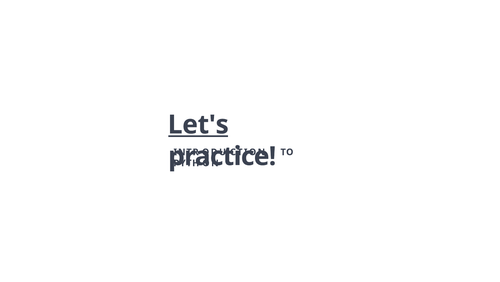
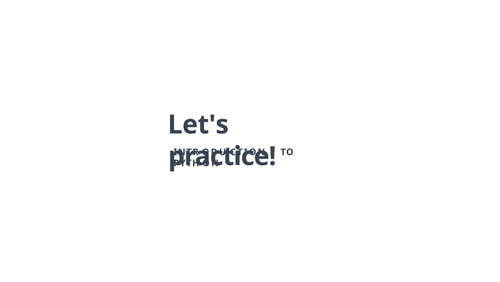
Let's underline: present -> none
